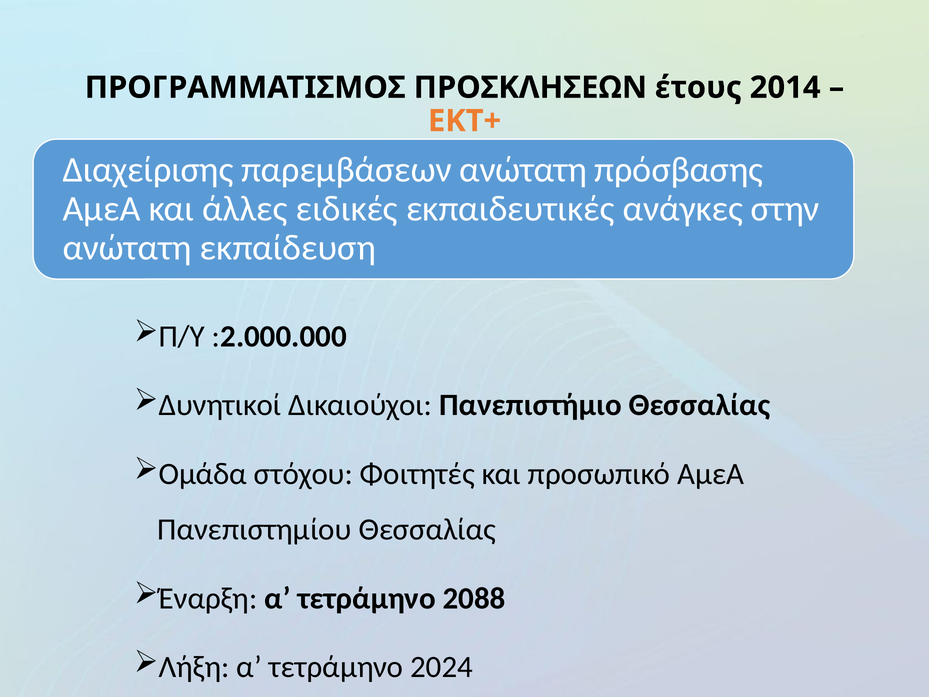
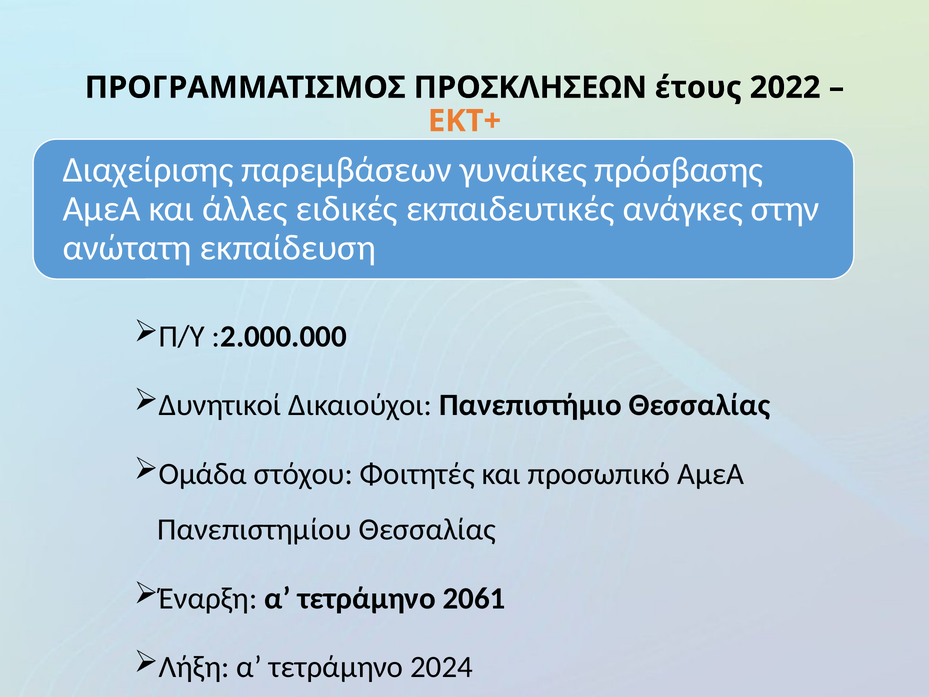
2014: 2014 -> 2022
παρεμβάσεων ανώτατη: ανώτατη -> γυναίκες
2088: 2088 -> 2061
